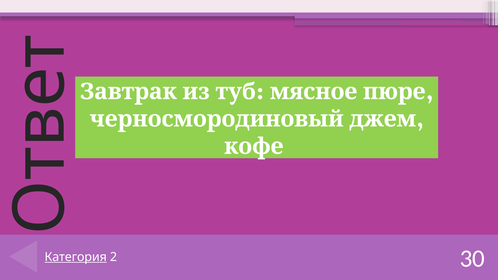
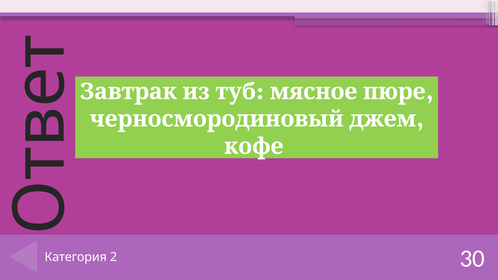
Категория underline: present -> none
